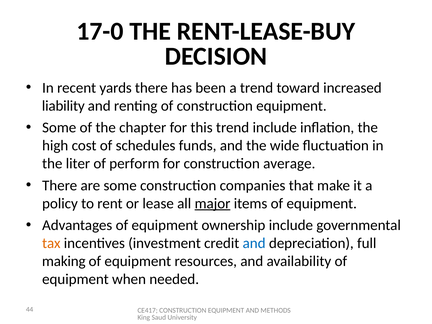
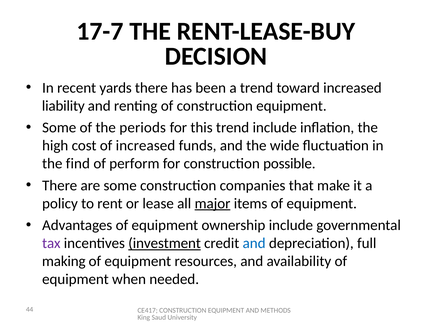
17-0: 17-0 -> 17-7
chapter: chapter -> periods
of schedules: schedules -> increased
liter: liter -> find
average: average -> possible
tax colour: orange -> purple
investment underline: none -> present
